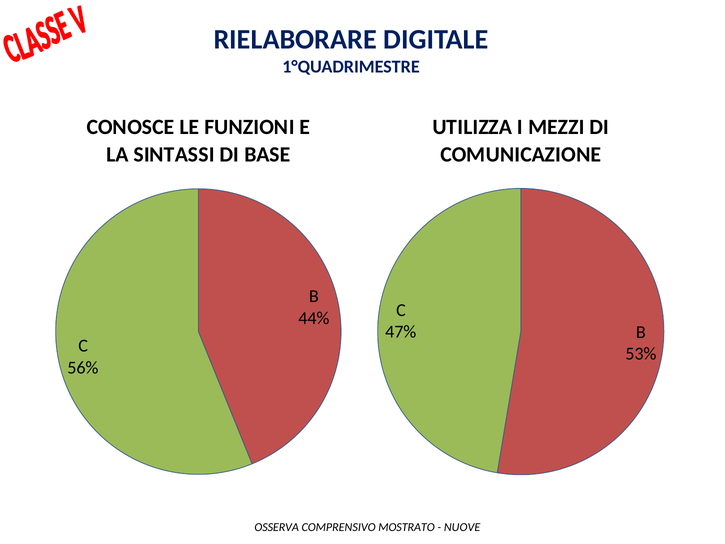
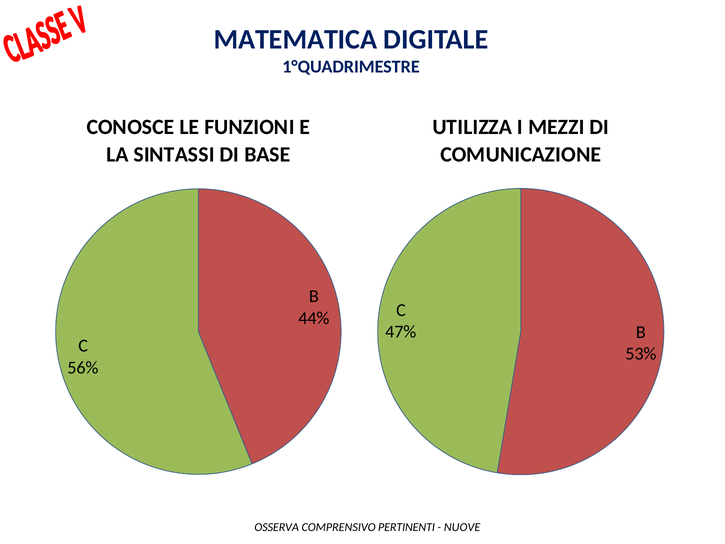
RIELABORARE: RIELABORARE -> MATEMATICA
MOSTRATO: MOSTRATO -> PERTINENTI
